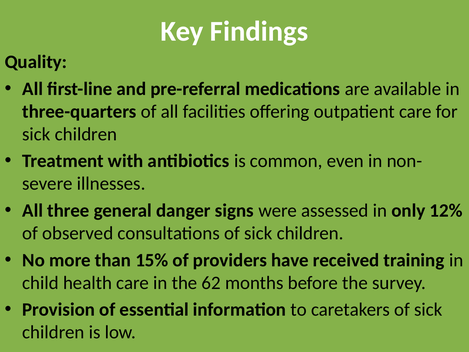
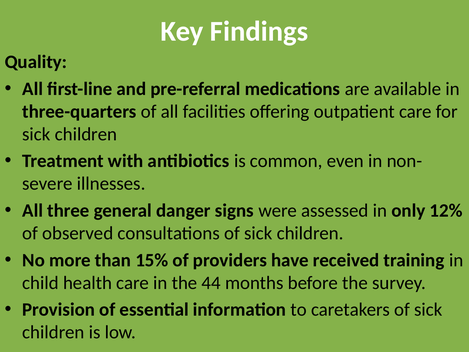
62: 62 -> 44
